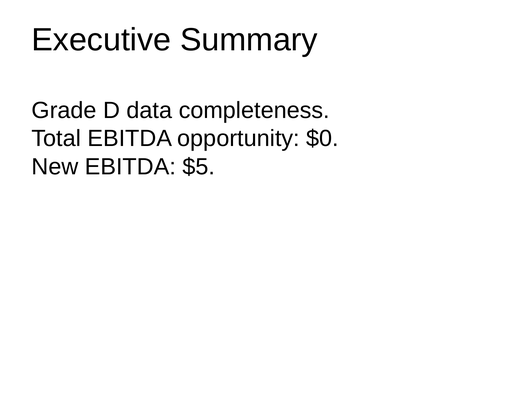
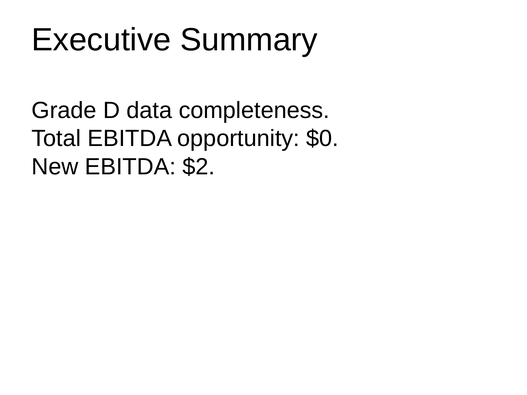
$5: $5 -> $2
